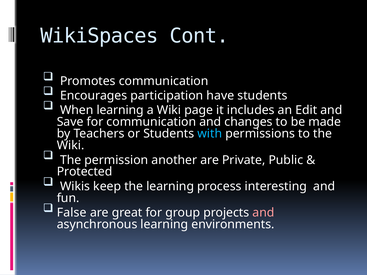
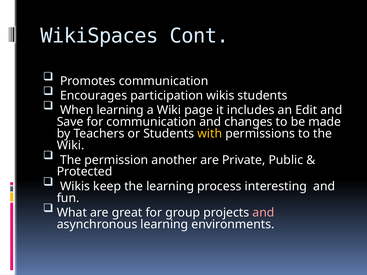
participation have: have -> wikis
with colour: light blue -> yellow
False: False -> What
